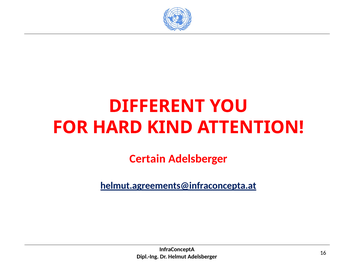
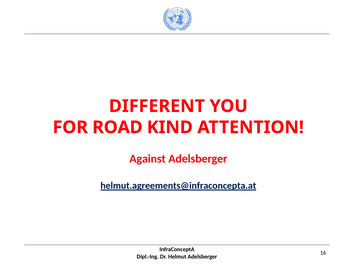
HARD: HARD -> ROAD
Certain: Certain -> Against
